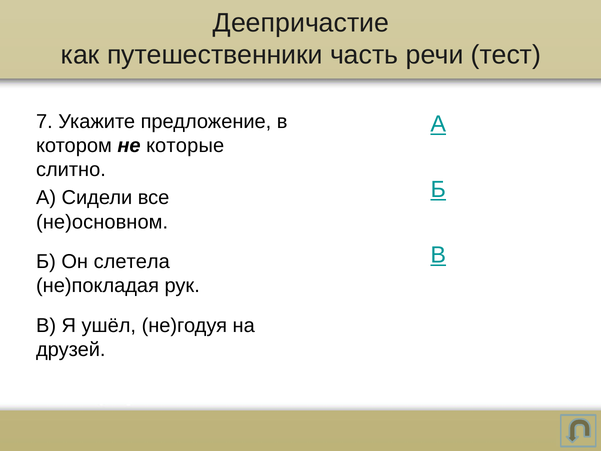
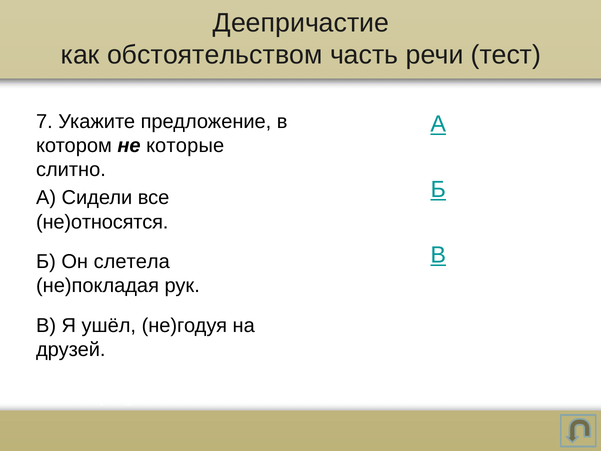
путешественники: путешественники -> обстоятельством
не)основном: не)основном -> не)относятся
